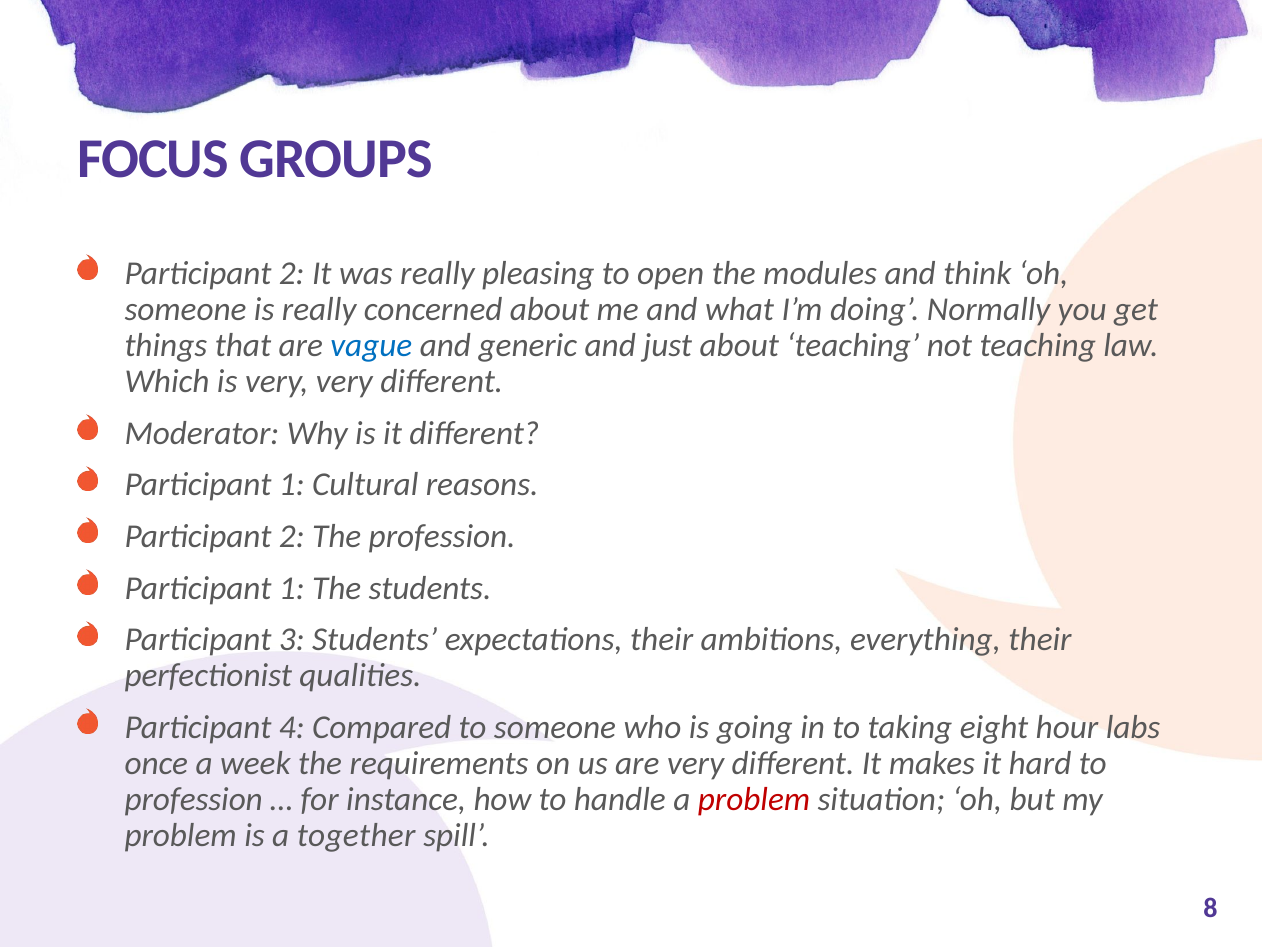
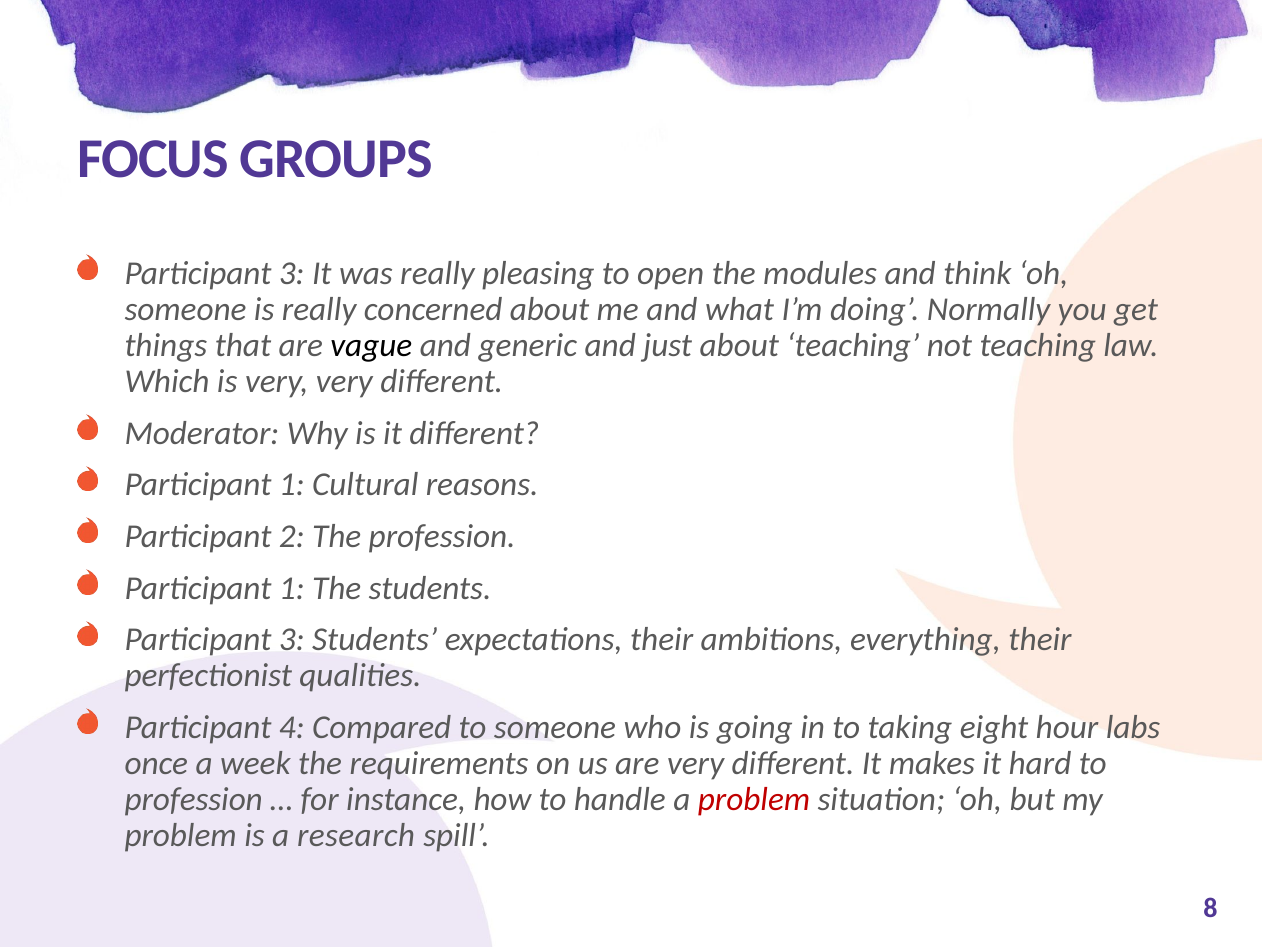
2 at (292, 273): 2 -> 3
vague colour: blue -> black
together: together -> research
